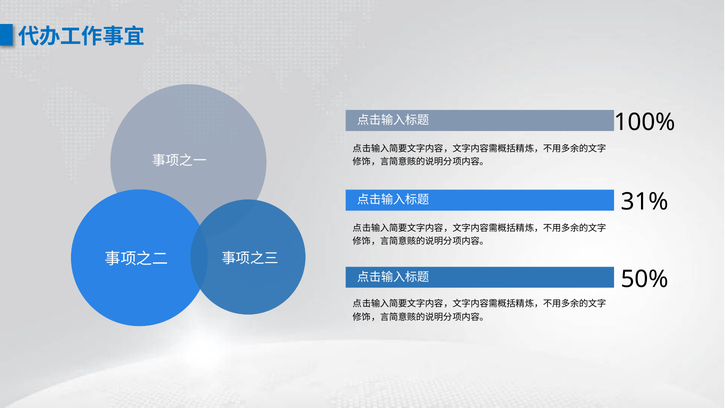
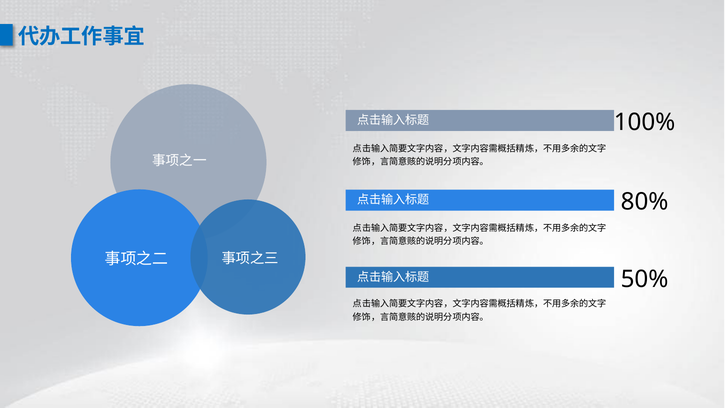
31%: 31% -> 80%
